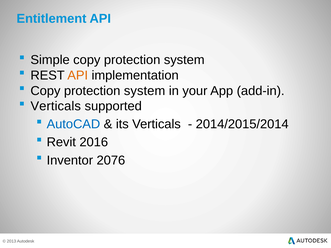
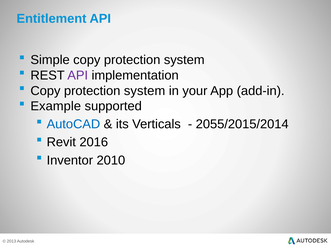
API at (78, 75) colour: orange -> purple
Verticals at (56, 106): Verticals -> Example
2014/2015/2014: 2014/2015/2014 -> 2055/2015/2014
2076: 2076 -> 2010
